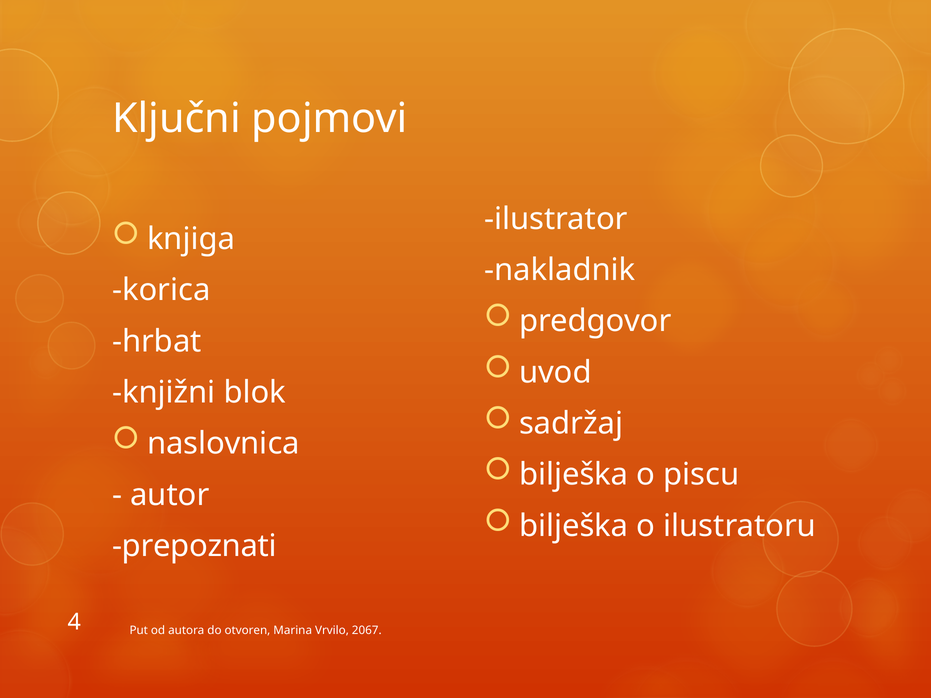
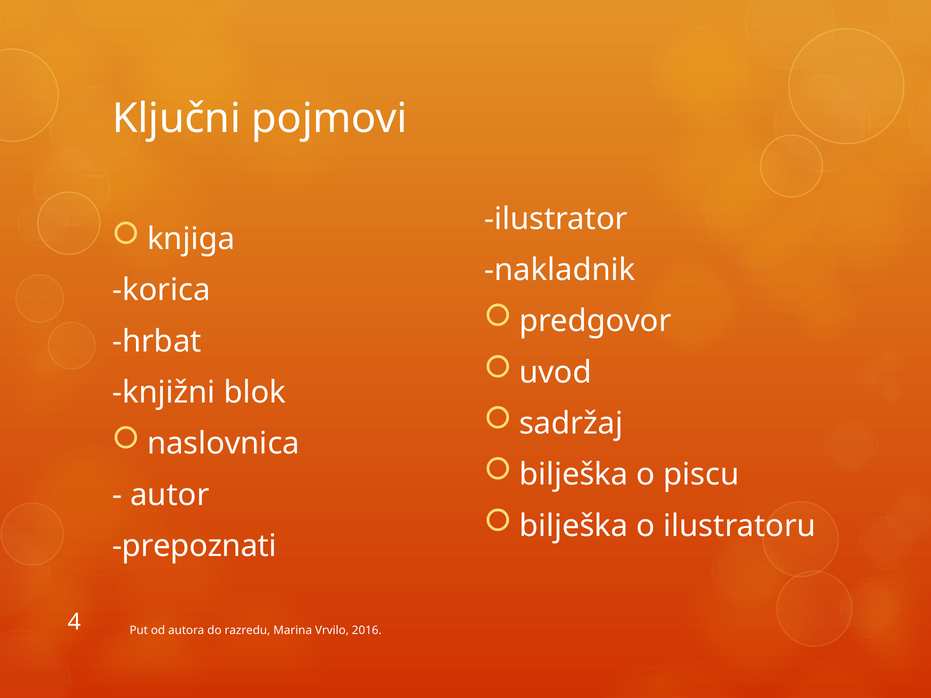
otvoren: otvoren -> razredu
2067: 2067 -> 2016
